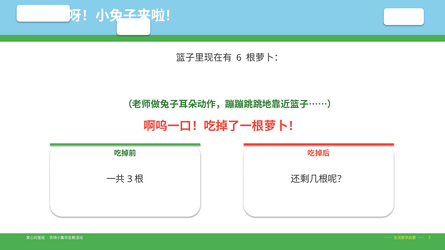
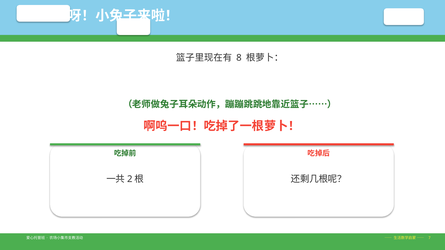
6: 6 -> 8
3: 3 -> 2
